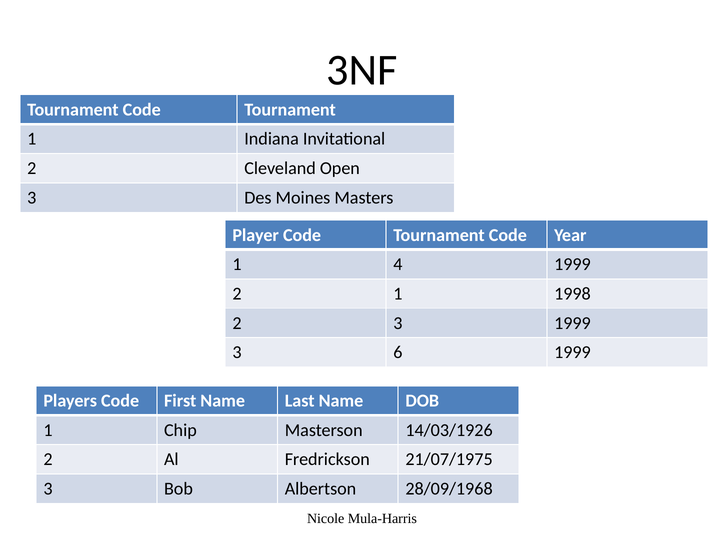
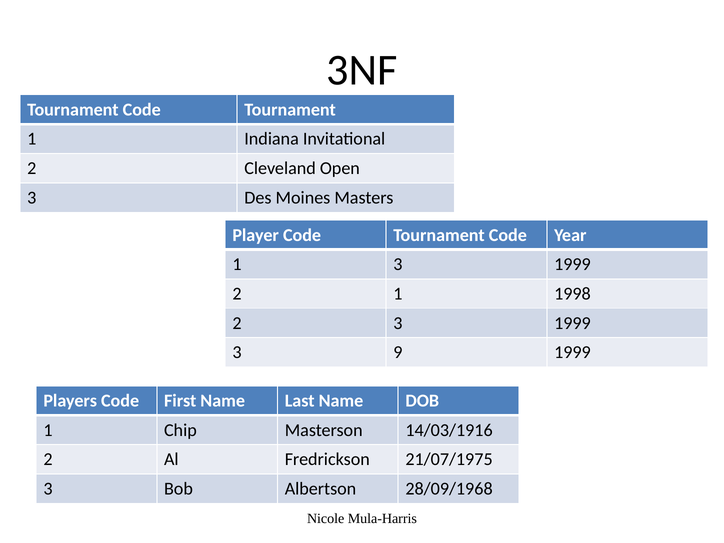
1 4: 4 -> 3
6: 6 -> 9
14/03/1926: 14/03/1926 -> 14/03/1916
